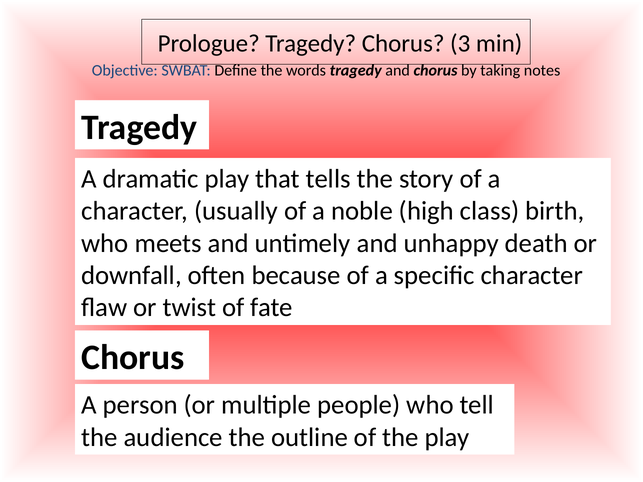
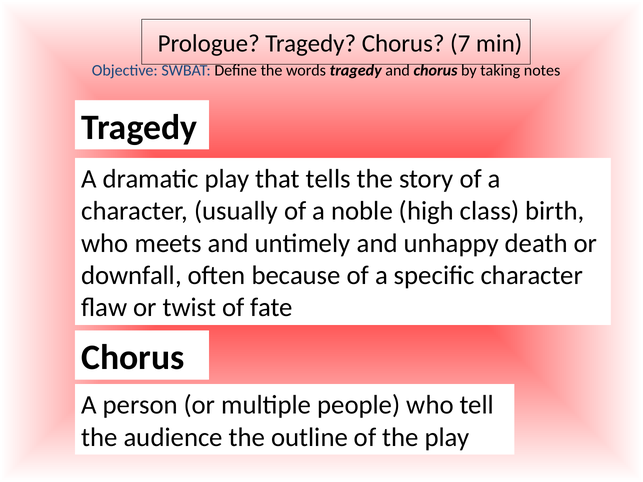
3: 3 -> 7
